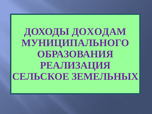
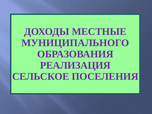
ДОХОДАМ: ДОХОДАМ -> МЕСТНЫЕ
ЗЕМЕЛЬНЫХ: ЗЕМЕЛЬНЫХ -> ПОСЕЛЕНИЯ
